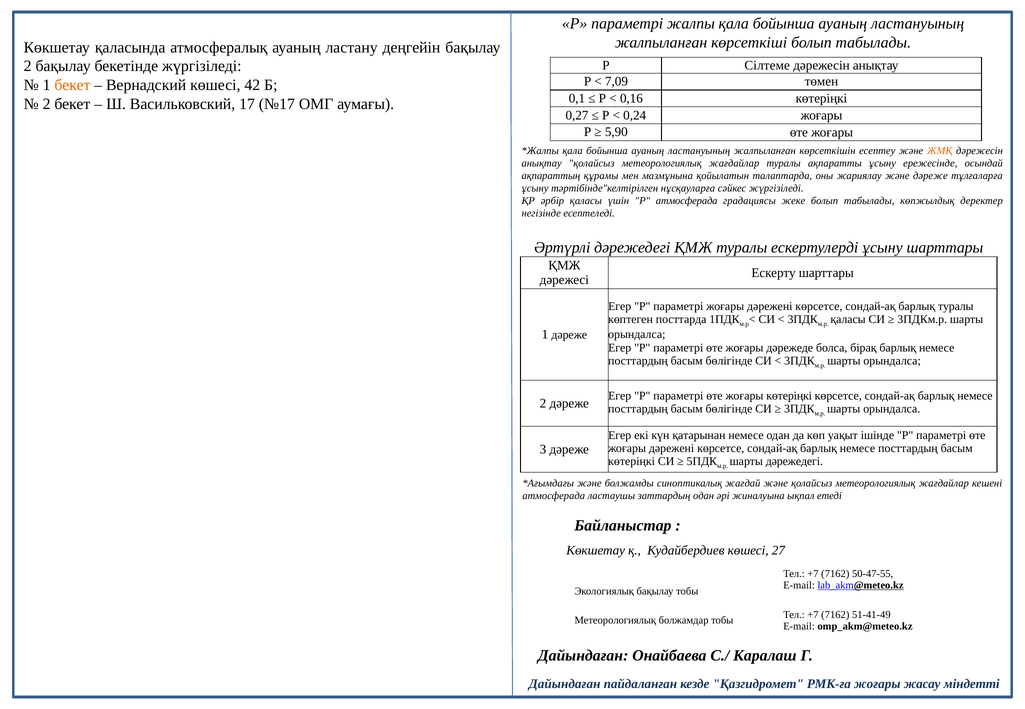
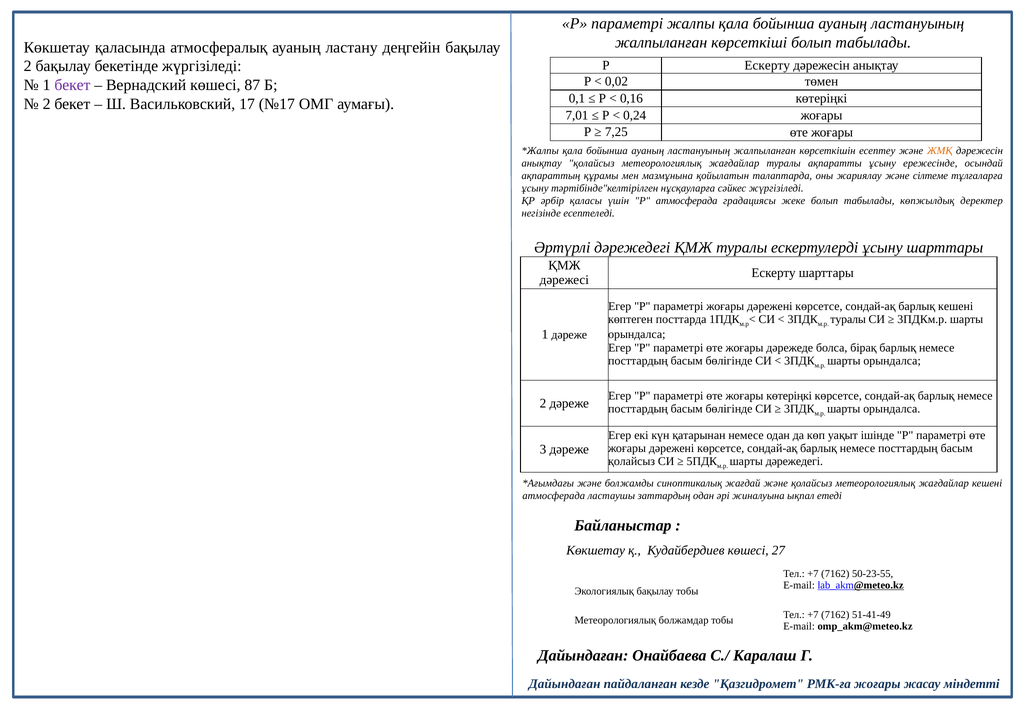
Р Сілтеме: Сілтеме -> Ескерту
7,09: 7,09 -> 0,02
бекет at (72, 85) colour: orange -> purple
42: 42 -> 87
0,27: 0,27 -> 7,01
5,90: 5,90 -> 7,25
және дәреже: дәреже -> сілтеме
барлық туралы: туралы -> кешені
қаласы at (848, 320): қаласы -> туралы
көтеріңкі at (632, 462): көтеріңкі -> қолайсыз
50-47-55: 50-47-55 -> 50-23-55
